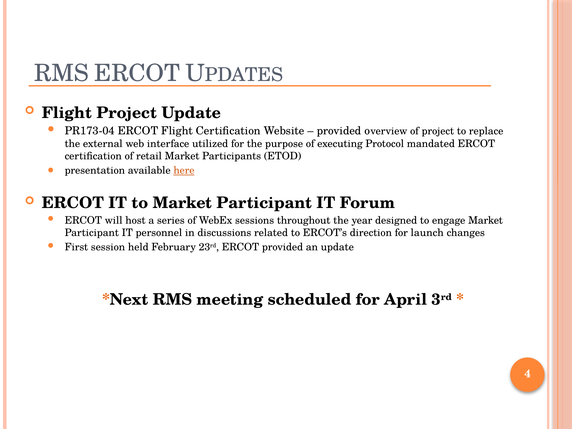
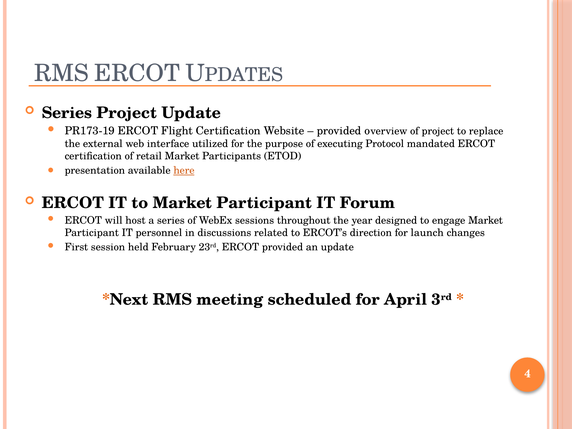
Flight at (67, 113): Flight -> Series
PR173-04: PR173-04 -> PR173-19
